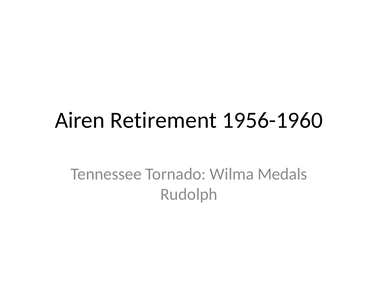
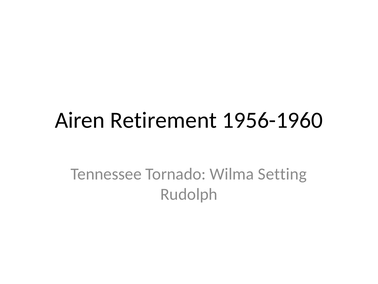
Medals: Medals -> Setting
